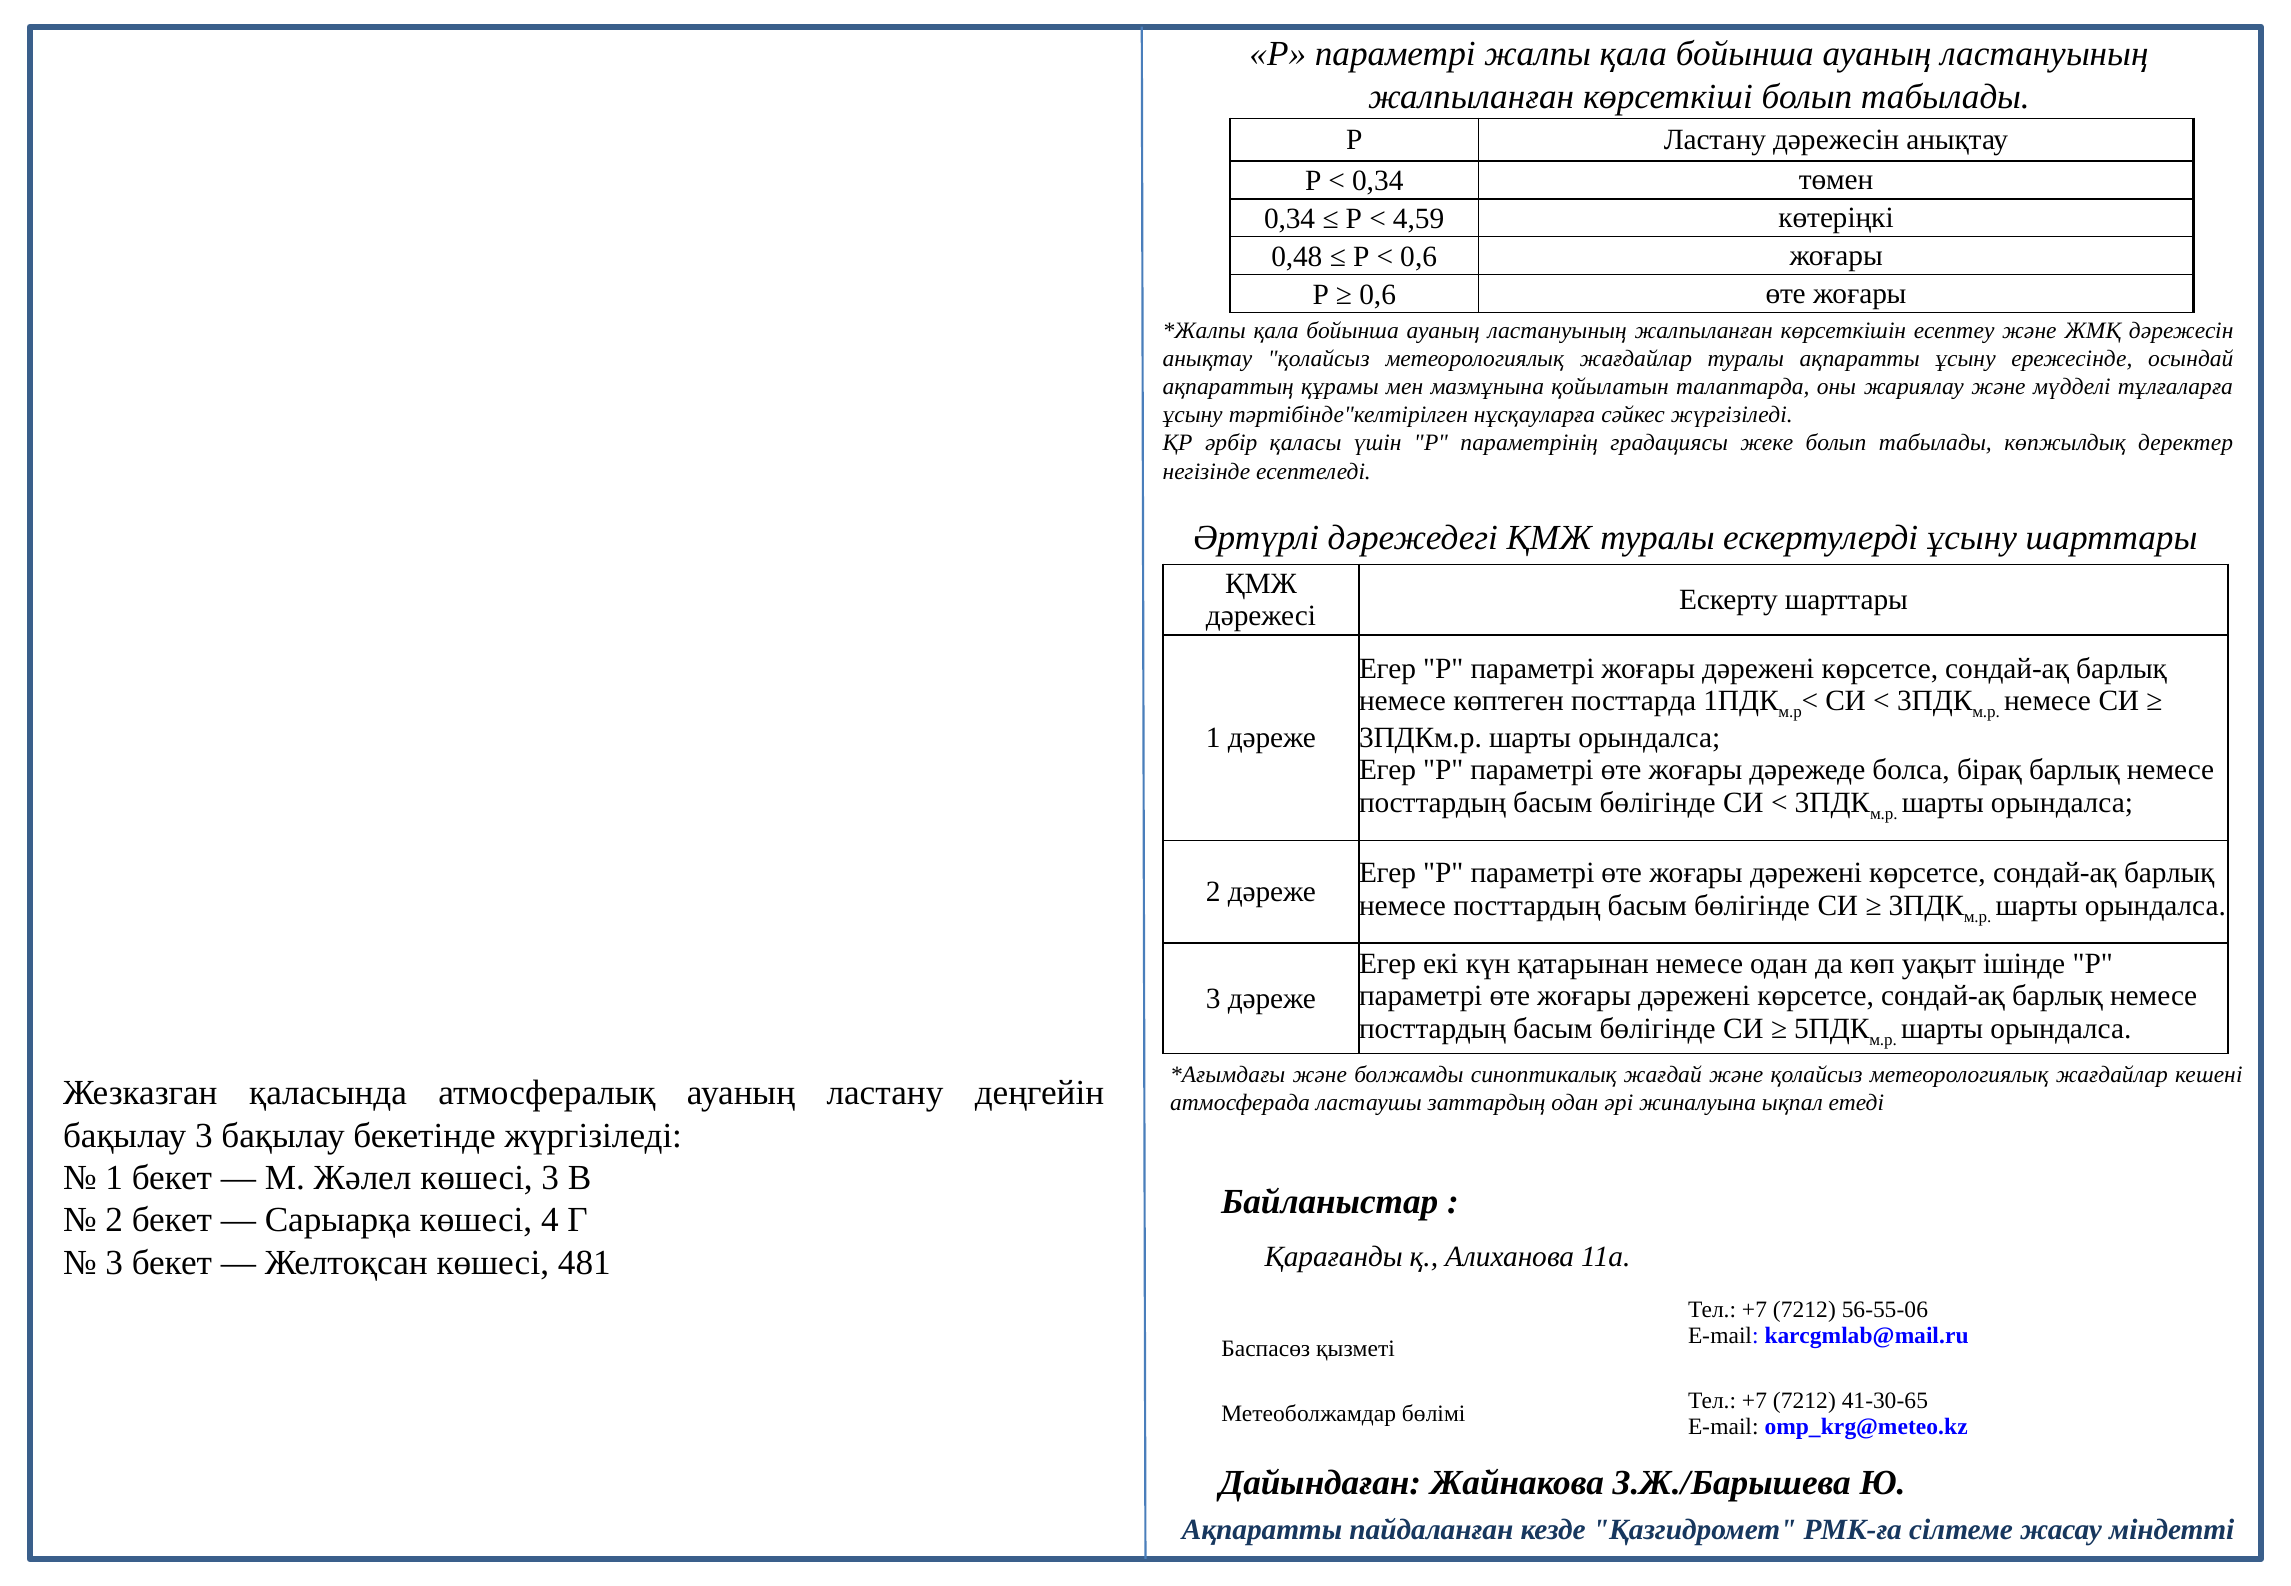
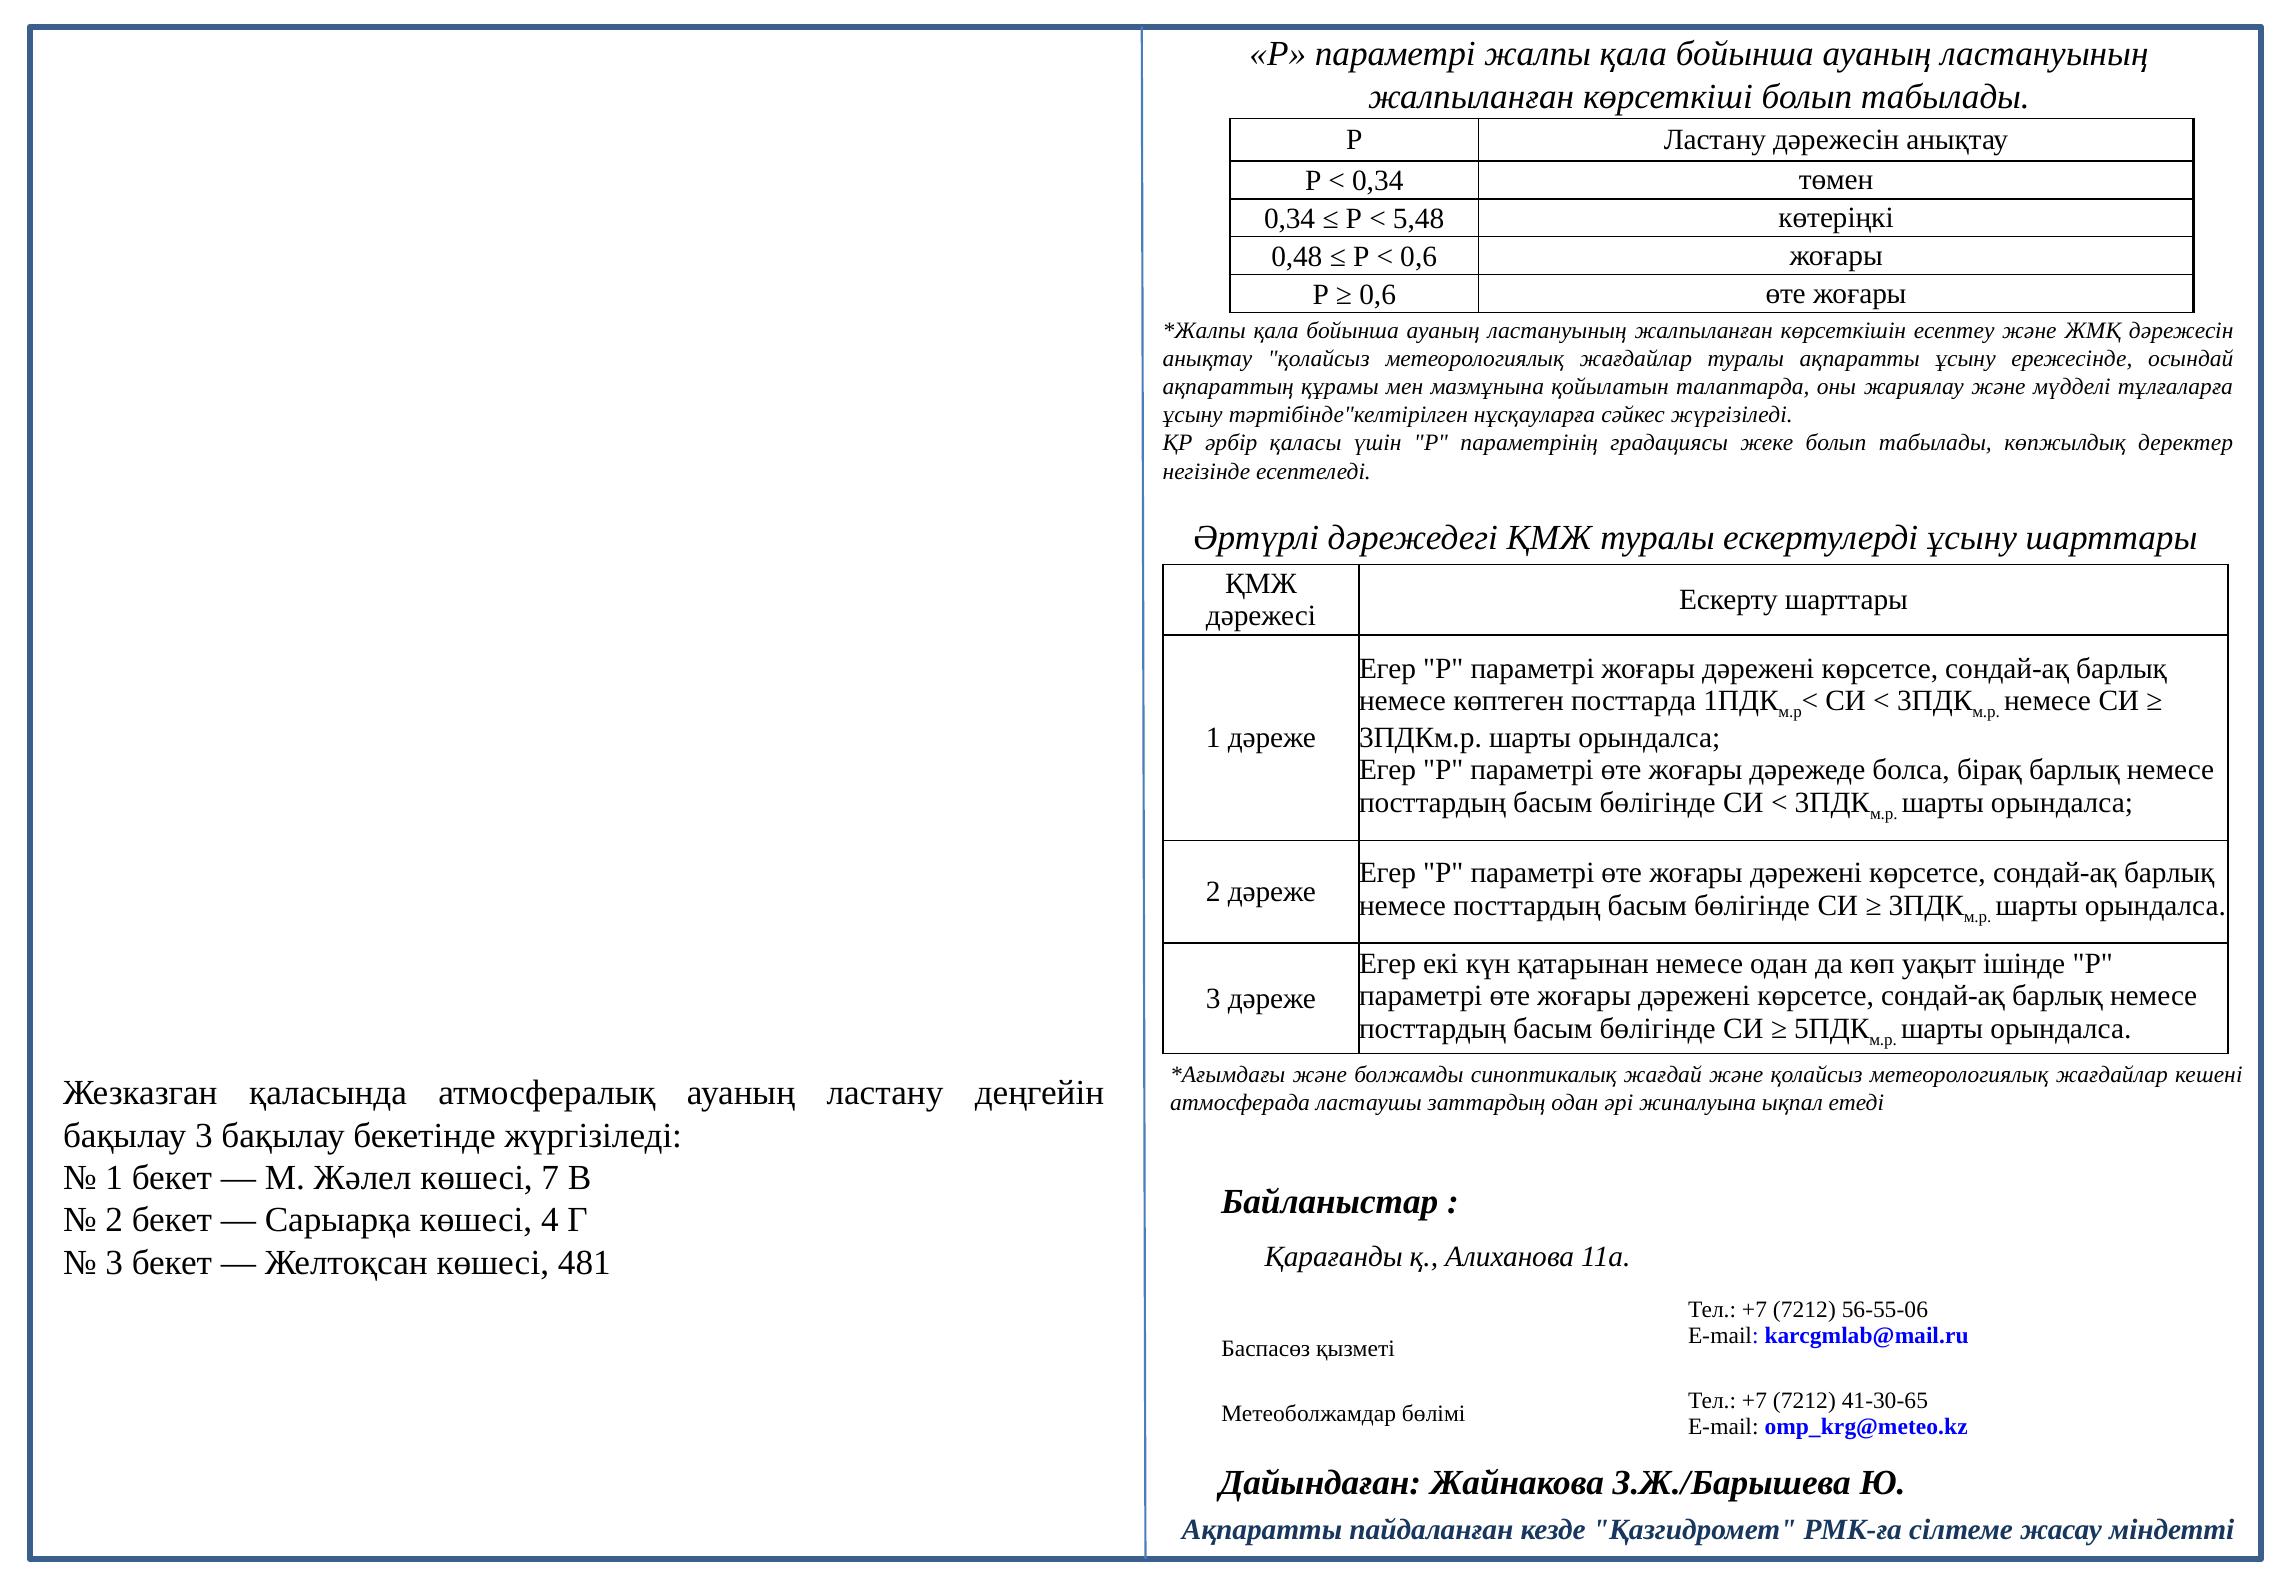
4,59: 4,59 -> 5,48
көшесі 3: 3 -> 7
